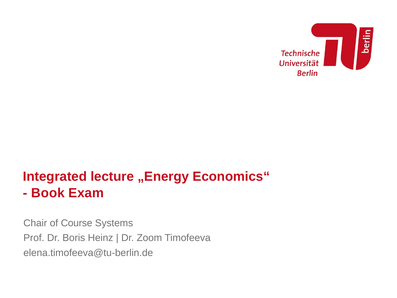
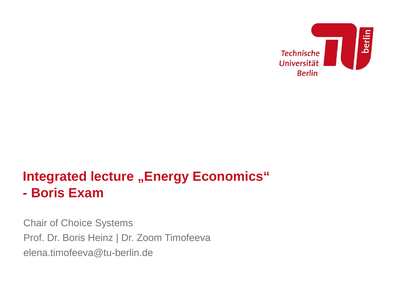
Book at (48, 193): Book -> Boris
Course: Course -> Choice
